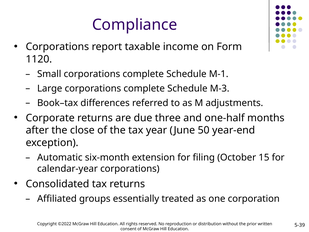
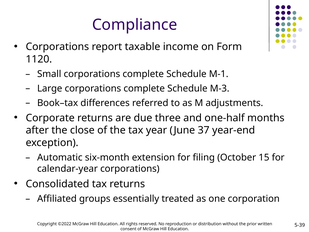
50: 50 -> 37
